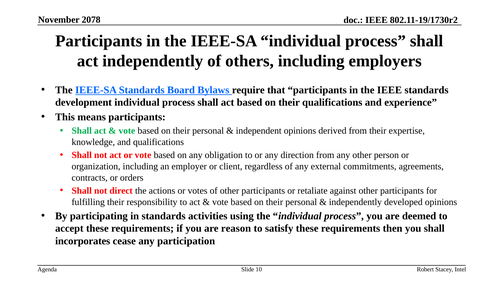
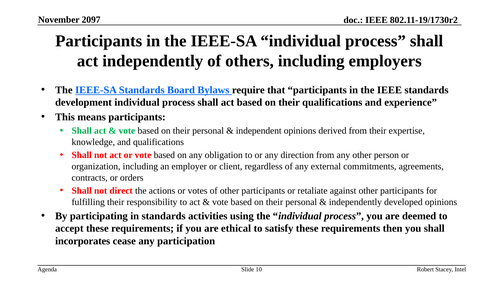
2078: 2078 -> 2097
reason: reason -> ethical
